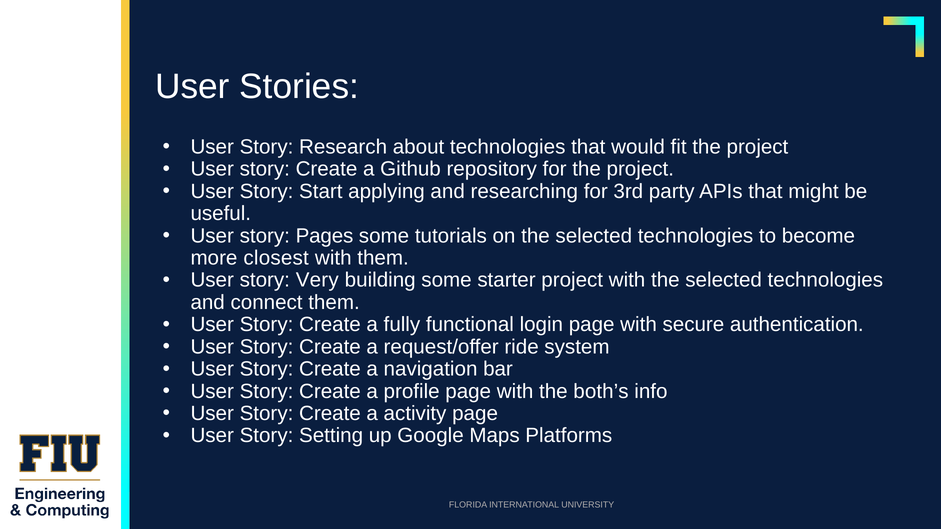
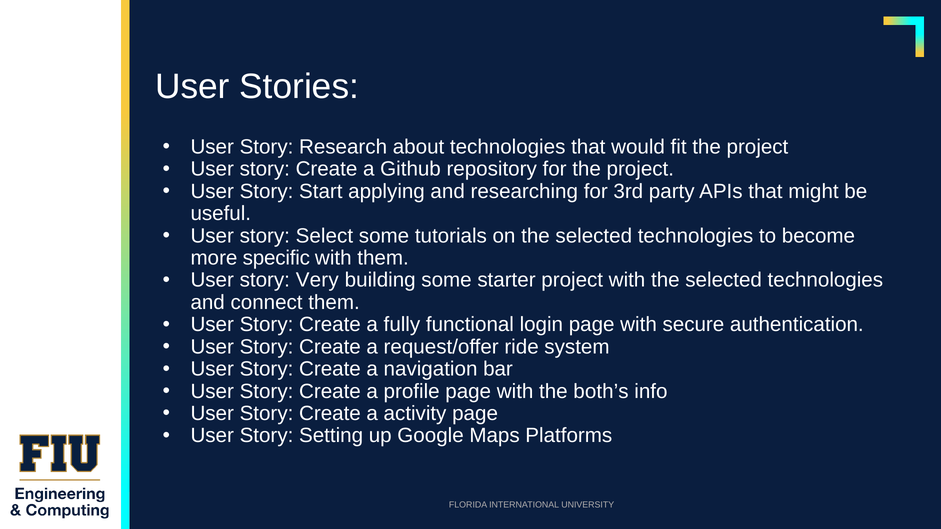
Pages: Pages -> Select
closest: closest -> specific
